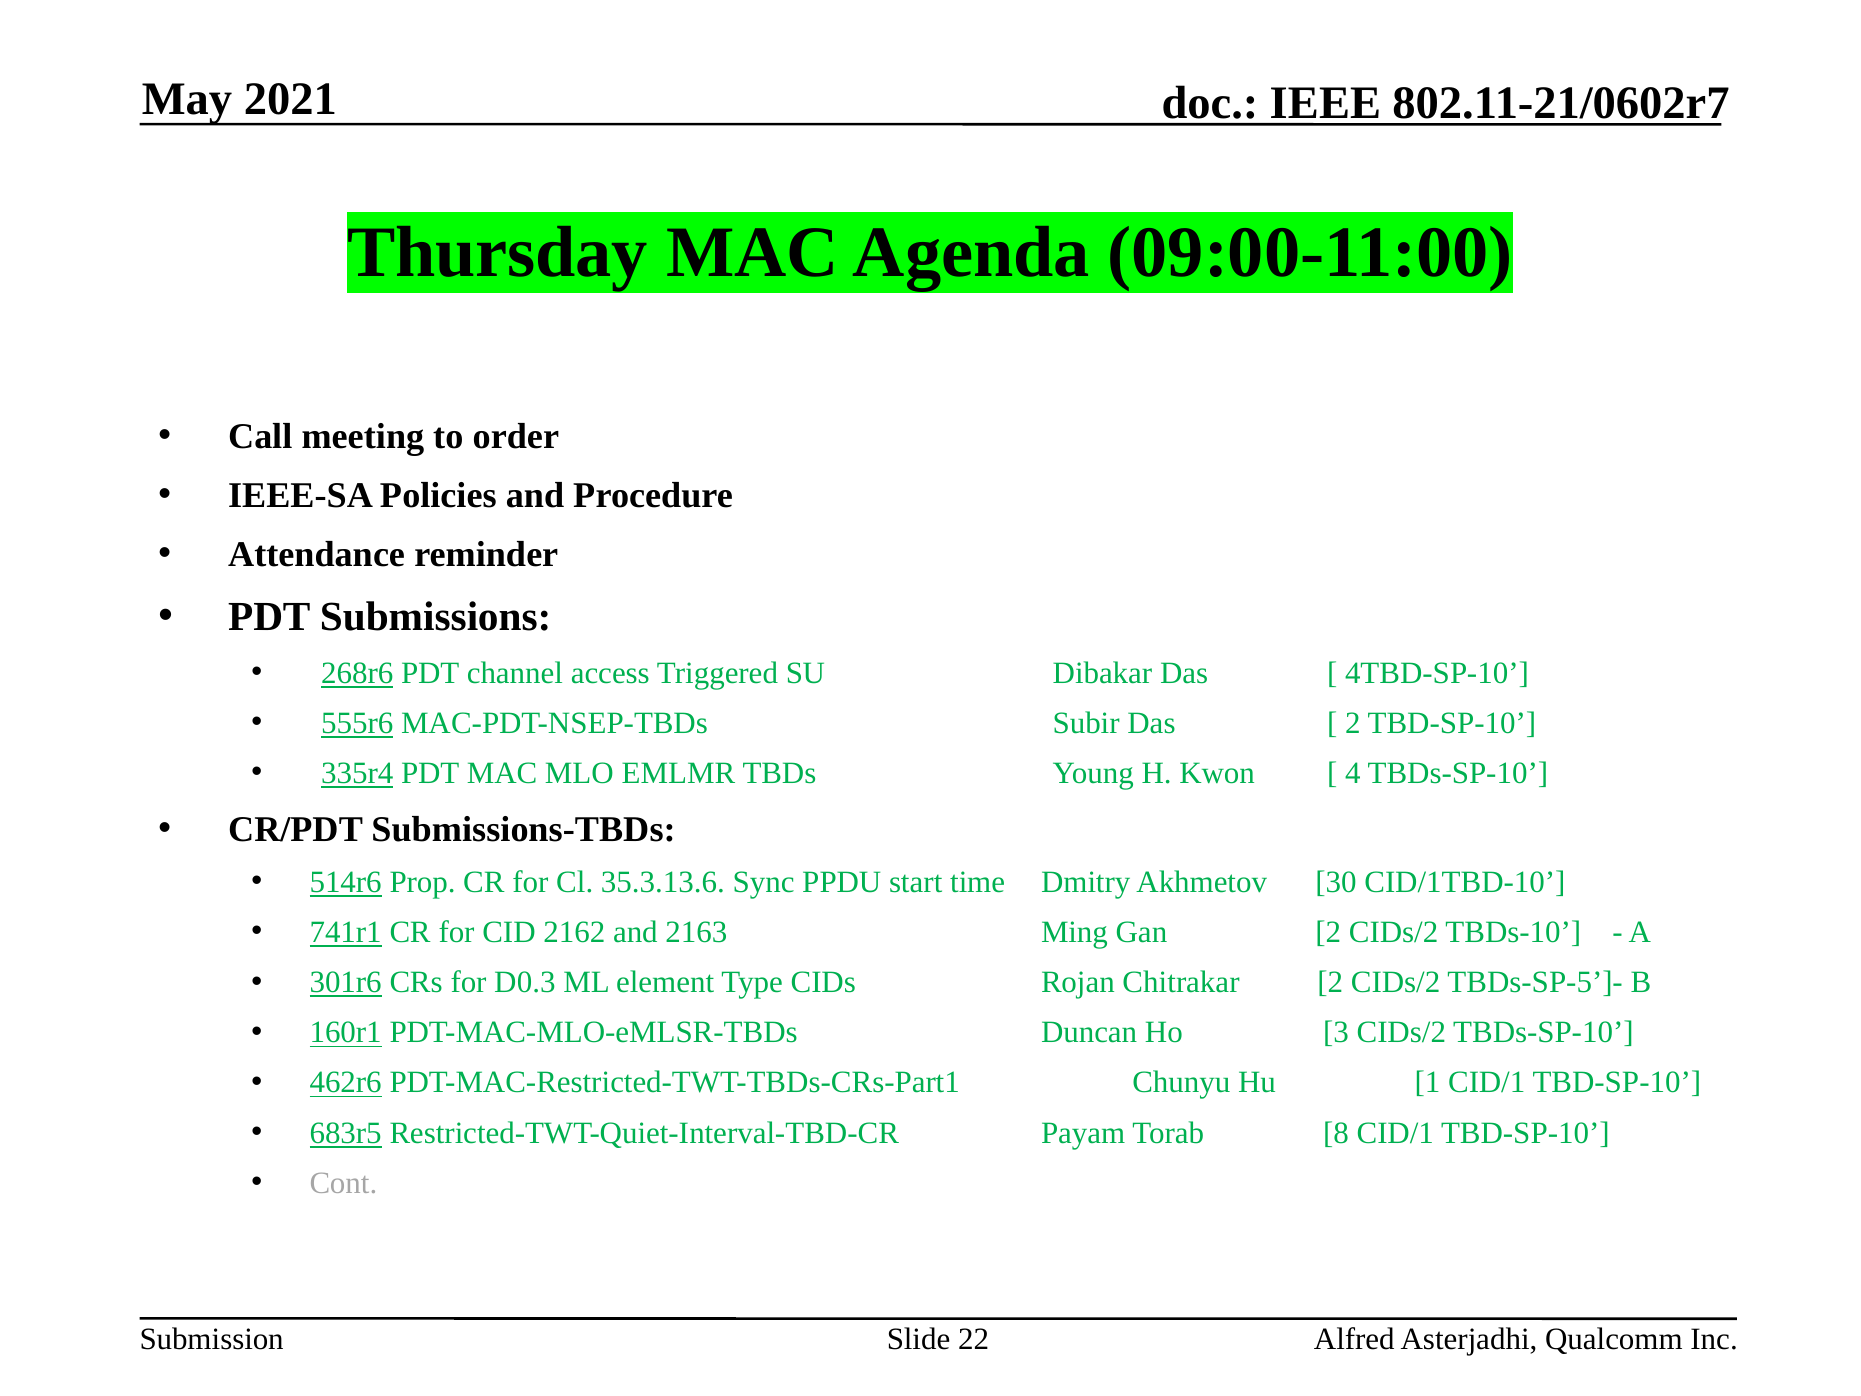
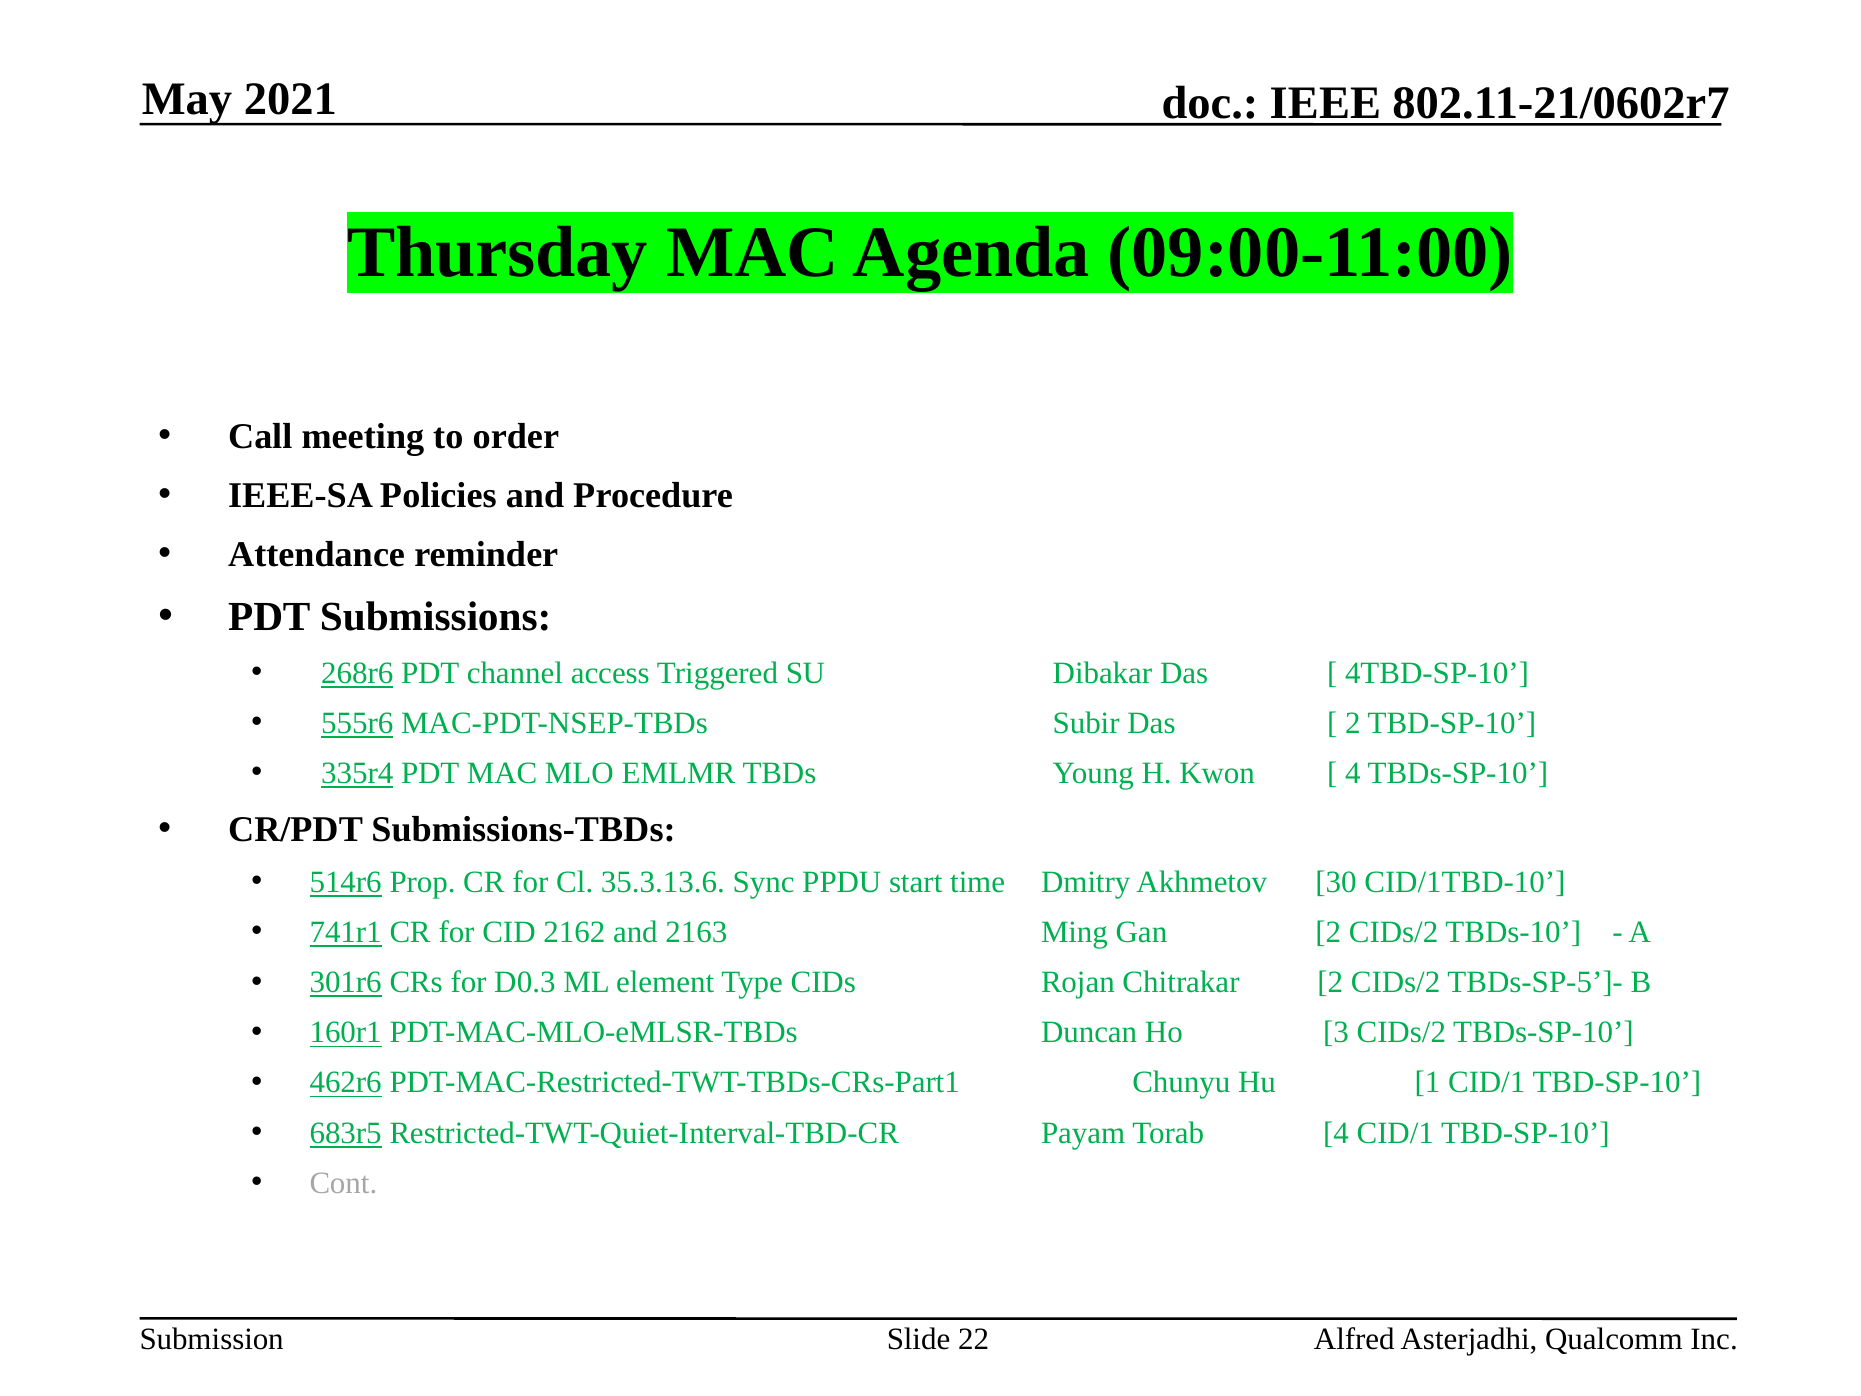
Torab 8: 8 -> 4
